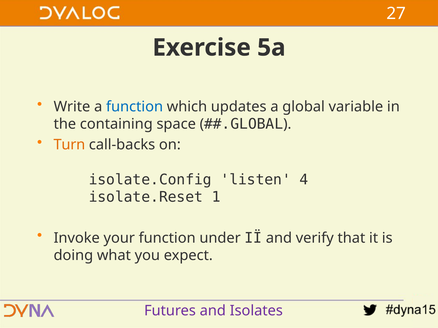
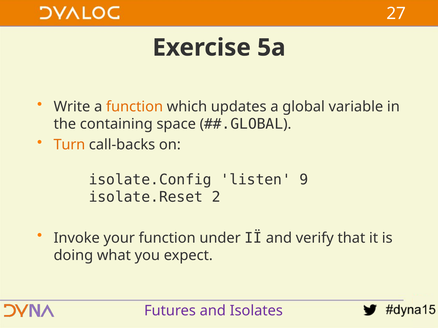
function at (135, 107) colour: blue -> orange
4: 4 -> 9
1: 1 -> 2
